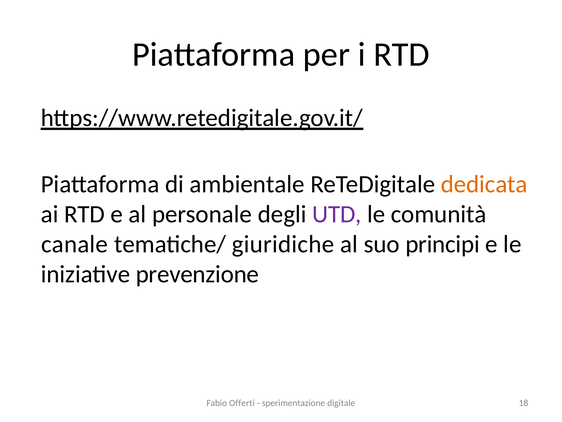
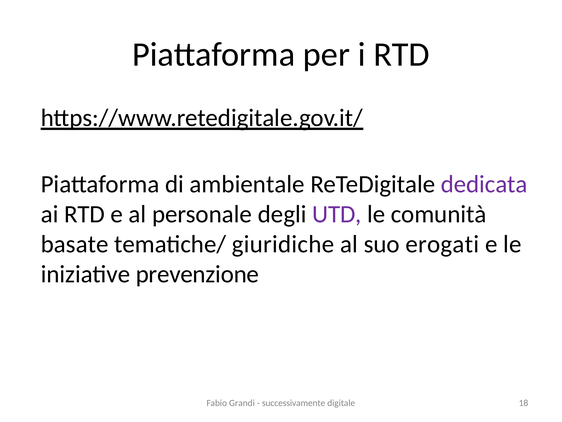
dedicata colour: orange -> purple
canale: canale -> basate
principi: principi -> erogati
Offerti: Offerti -> Grandi
sperimentazione: sperimentazione -> successivamente
